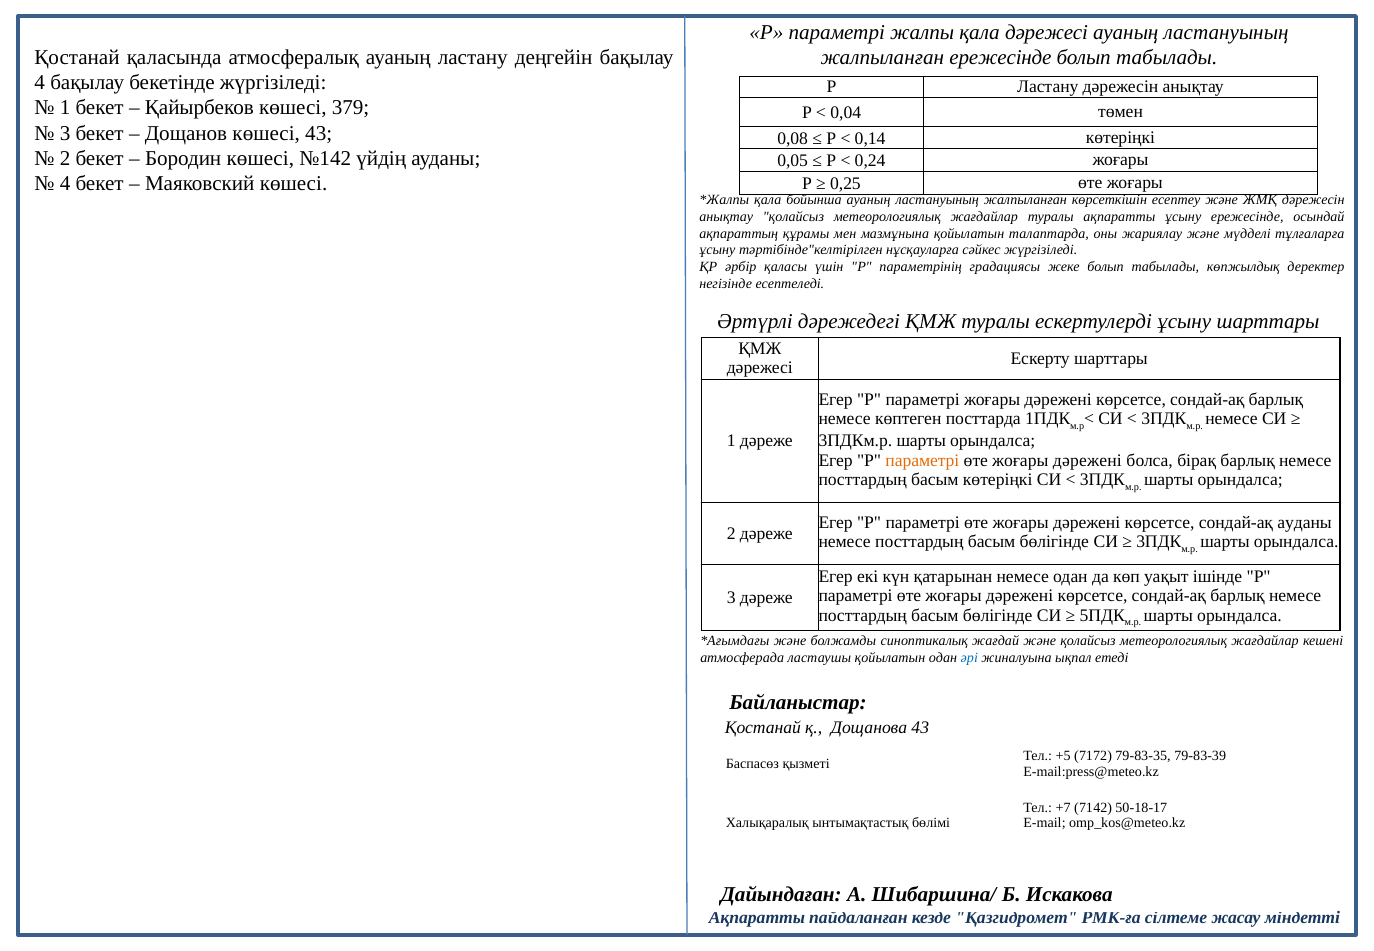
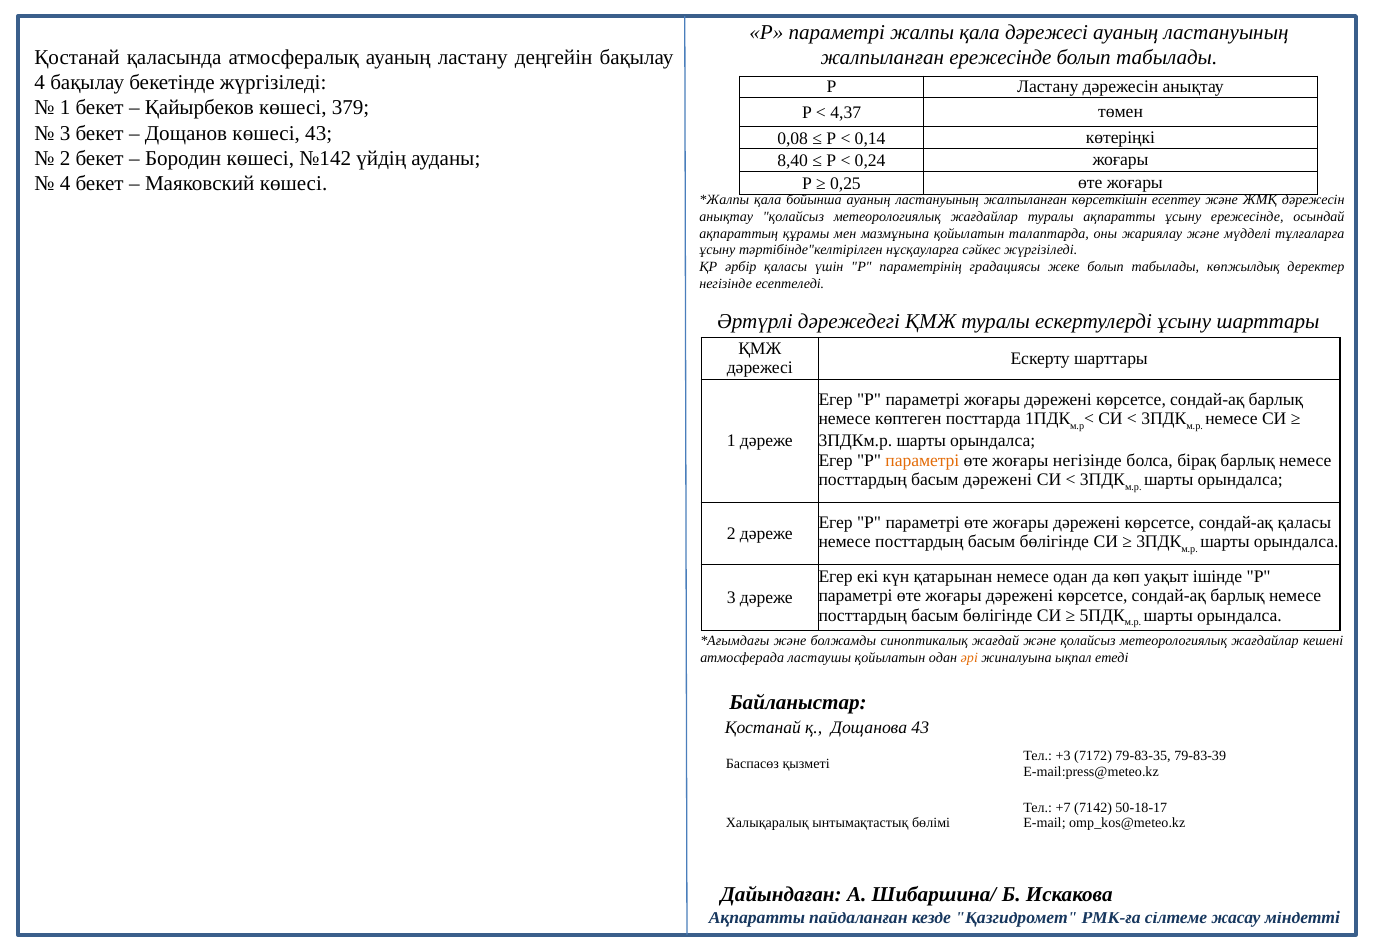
0,04: 0,04 -> 4,37
0,05: 0,05 -> 8,40
дәрежені at (1087, 461): дәрежені -> негізінде
басым көтеріңкі: көтеріңкі -> дәрежені
сондай-ақ ауданы: ауданы -> қаласы
әрі colour: blue -> orange
+5: +5 -> +3
